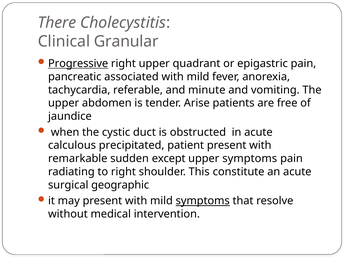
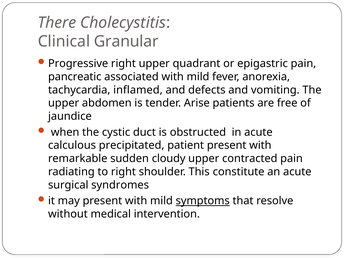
Progressive underline: present -> none
referable: referable -> inflamed
minute: minute -> defects
except: except -> cloudy
upper symptoms: symptoms -> contracted
geographic: geographic -> syndromes
